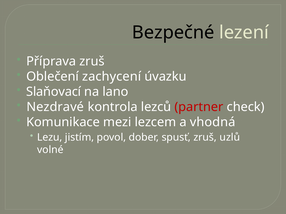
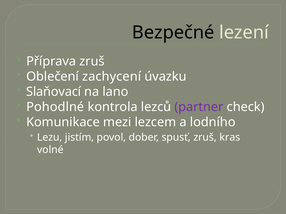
Nezdravé: Nezdravé -> Pohodlné
partner colour: red -> purple
vhodná: vhodná -> lodního
uzlů: uzlů -> kras
